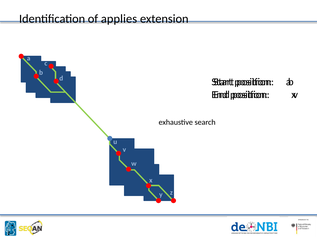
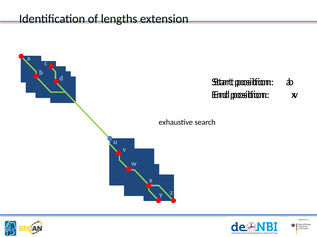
applies: applies -> lengths
